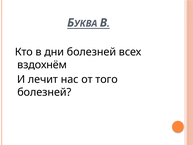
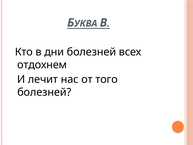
вздохнём: вздохнём -> отдохнем
